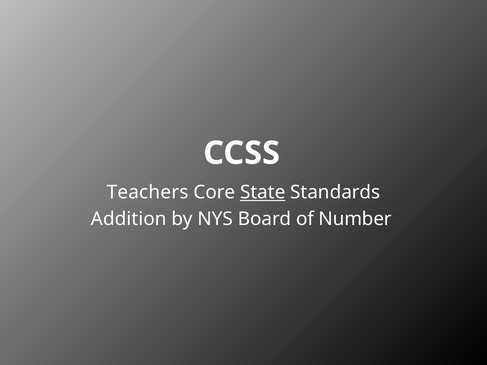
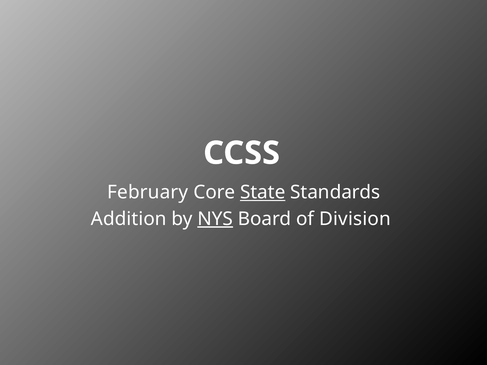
Teachers: Teachers -> February
NYS underline: none -> present
Number: Number -> Division
